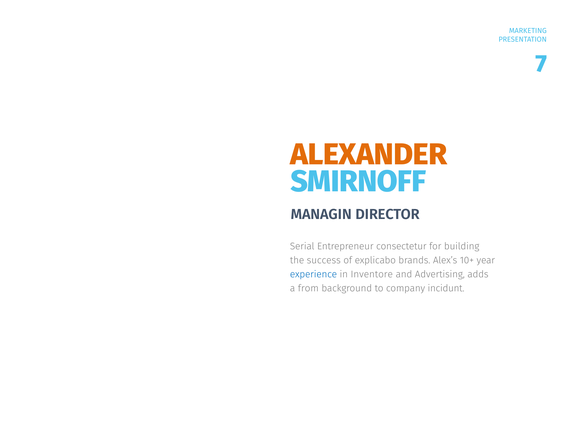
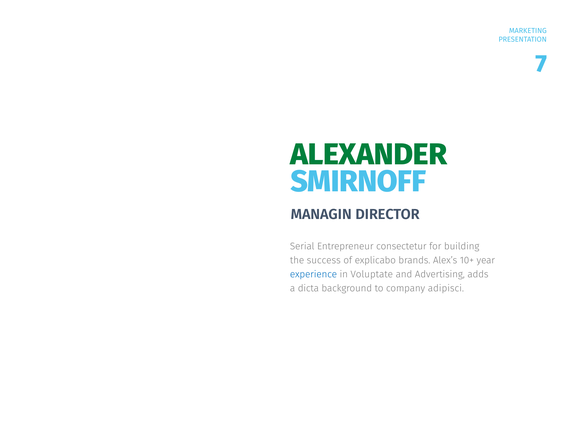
ALEXANDER colour: orange -> green
Inventore: Inventore -> Voluptate
from: from -> dicta
incidunt: incidunt -> adipisci
